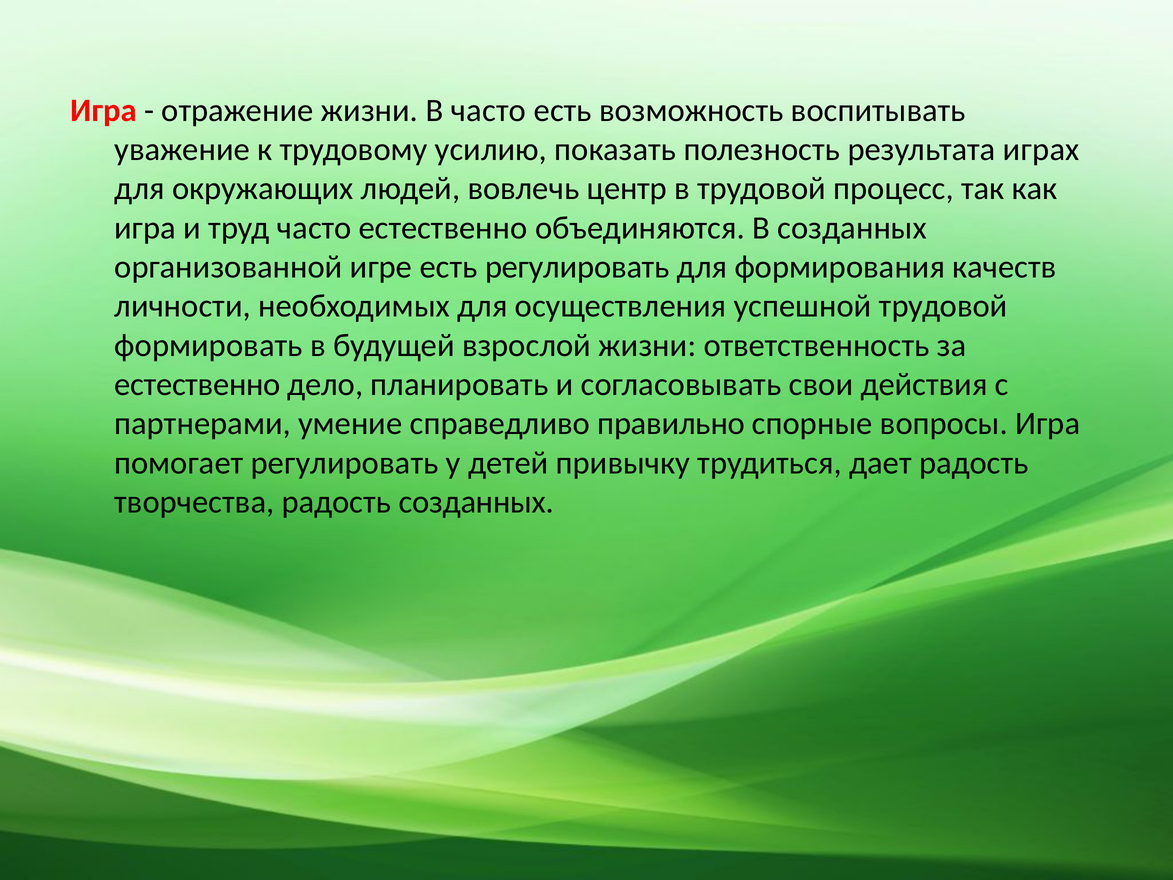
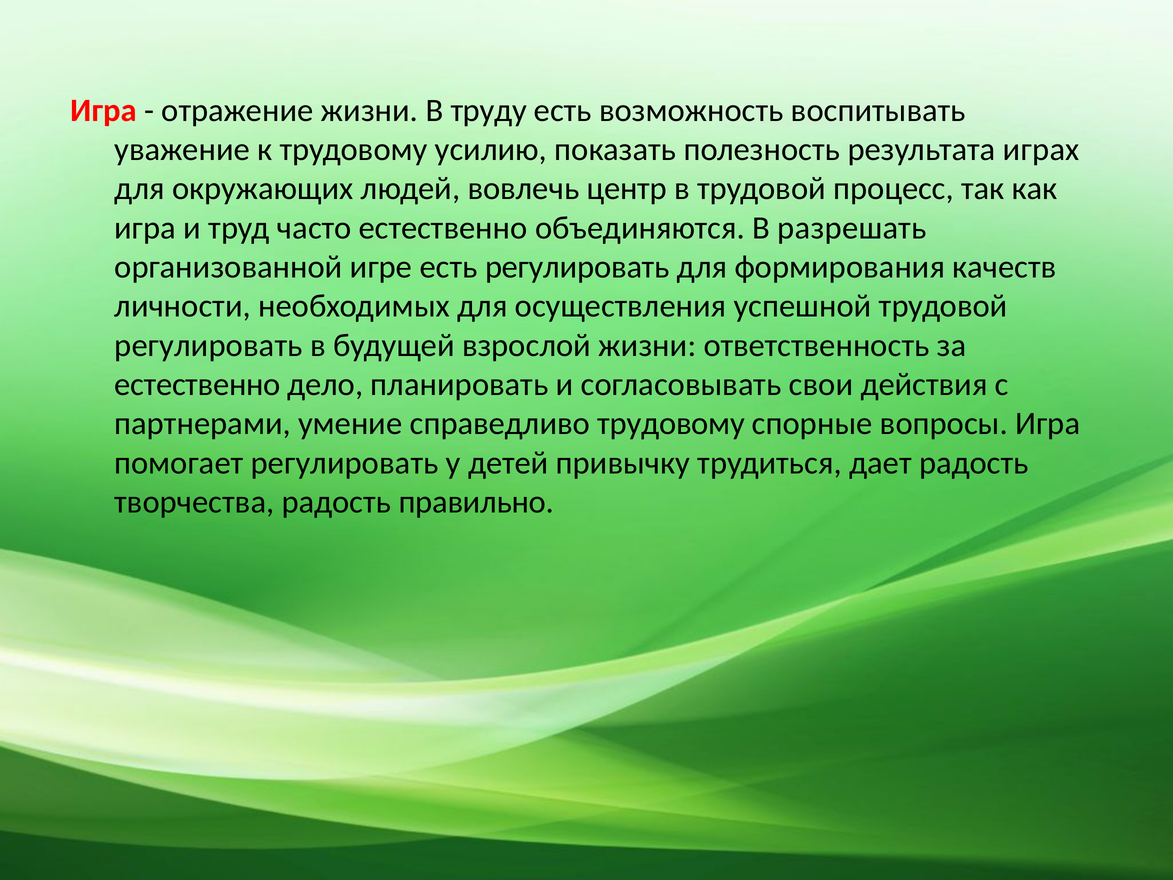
В часто: часто -> труду
В созданных: созданных -> разрешать
формировать at (209, 345): формировать -> регулировать
справедливо правильно: правильно -> трудовому
радость созданных: созданных -> правильно
